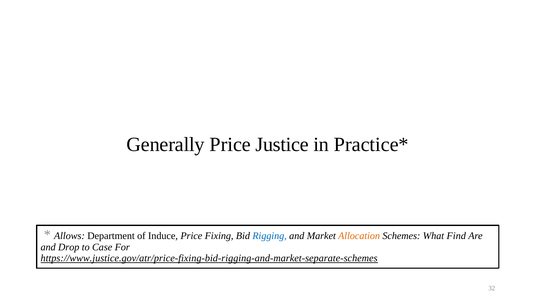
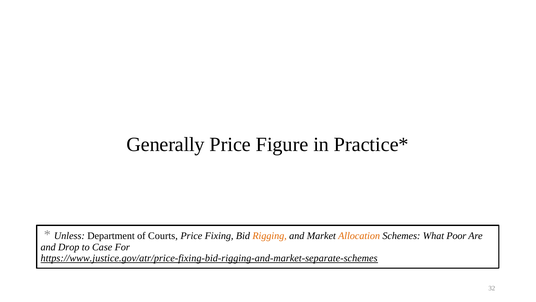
Justice: Justice -> Figure
Allows: Allows -> Unless
Induce: Induce -> Courts
Rigging colour: blue -> orange
Find: Find -> Poor
